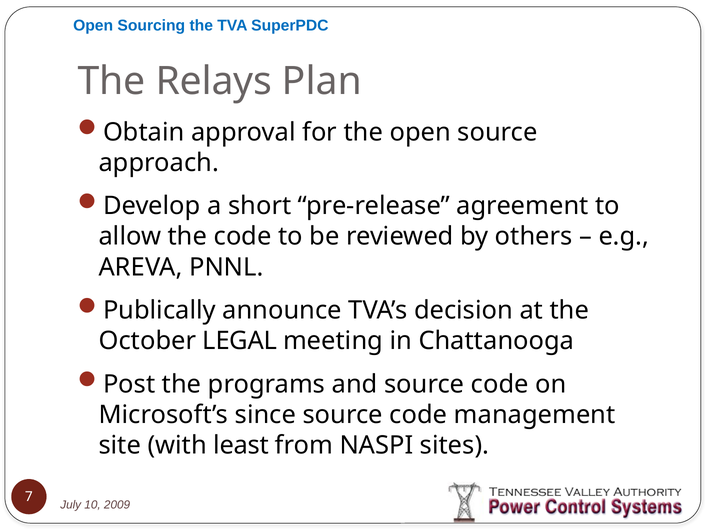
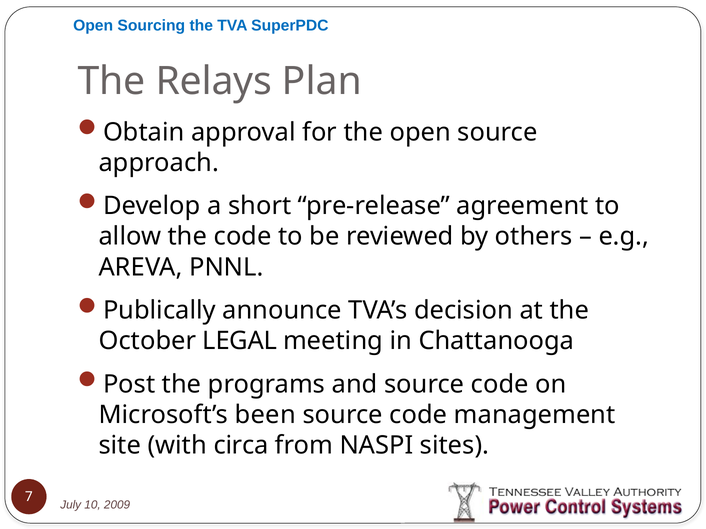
since: since -> been
least: least -> circa
